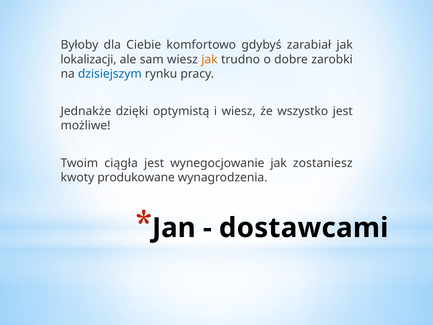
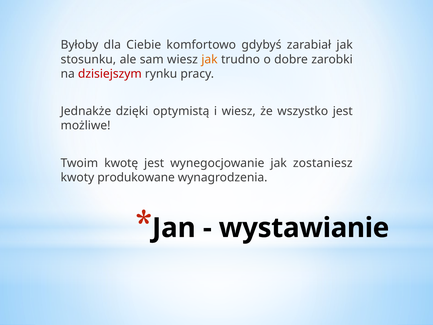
lokalizacji: lokalizacji -> stosunku
dzisiejszym colour: blue -> red
ciągła: ciągła -> kwotę
dostawcami: dostawcami -> wystawianie
